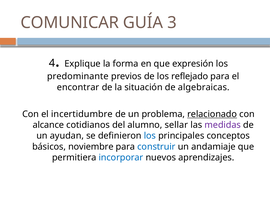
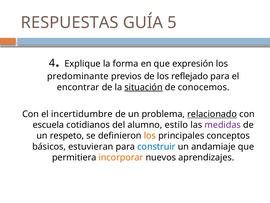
COMUNICAR: COMUNICAR -> RESPUESTAS
3: 3 -> 5
situación underline: none -> present
algebraicas: algebraicas -> conocemos
alcance: alcance -> escuela
sellar: sellar -> estilo
ayudan: ayudan -> respeto
los at (150, 135) colour: blue -> orange
noviembre: noviembre -> estuvieran
incorporar colour: blue -> orange
